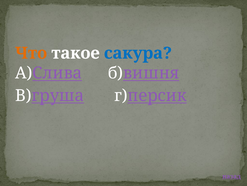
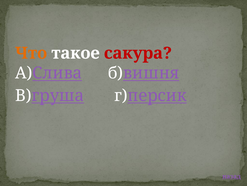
сакура colour: blue -> red
